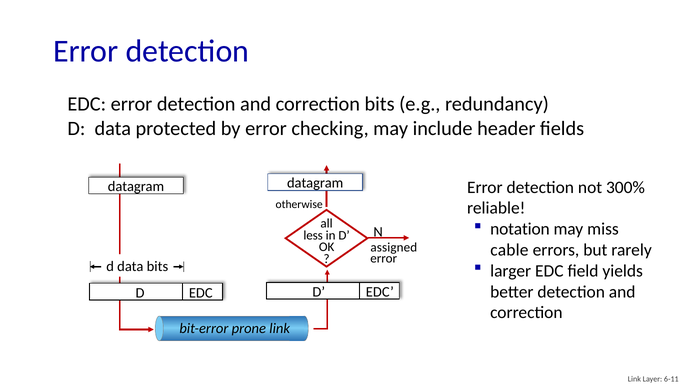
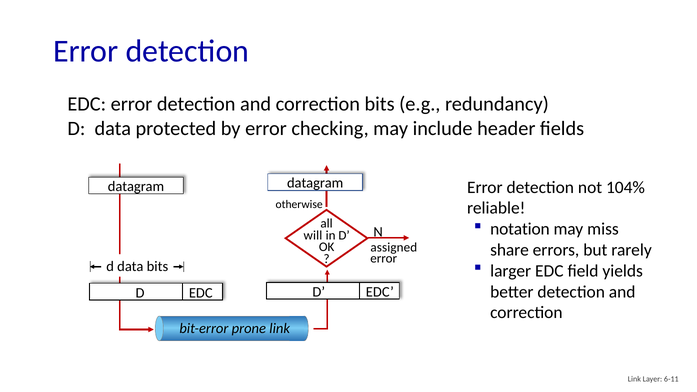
300%: 300% -> 104%
less: less -> will
cable: cable -> share
